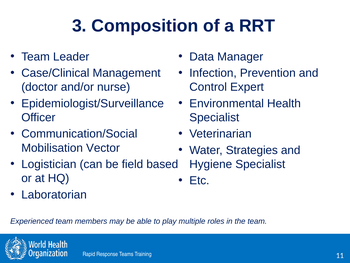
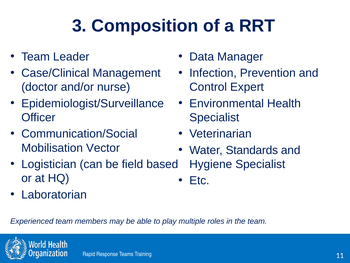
Strategies: Strategies -> Standards
